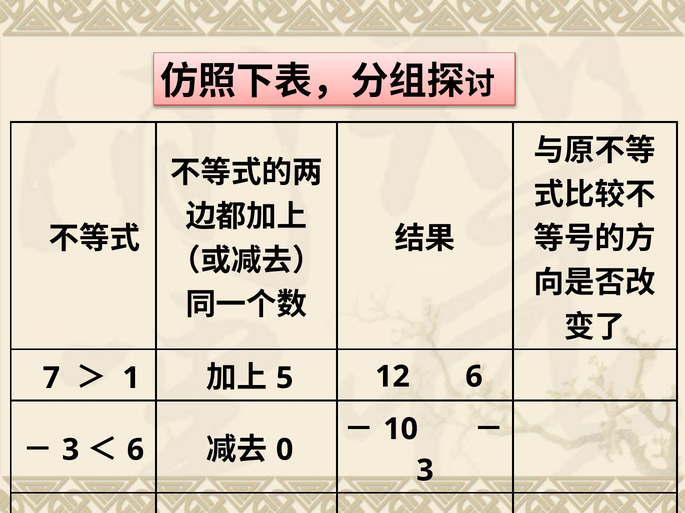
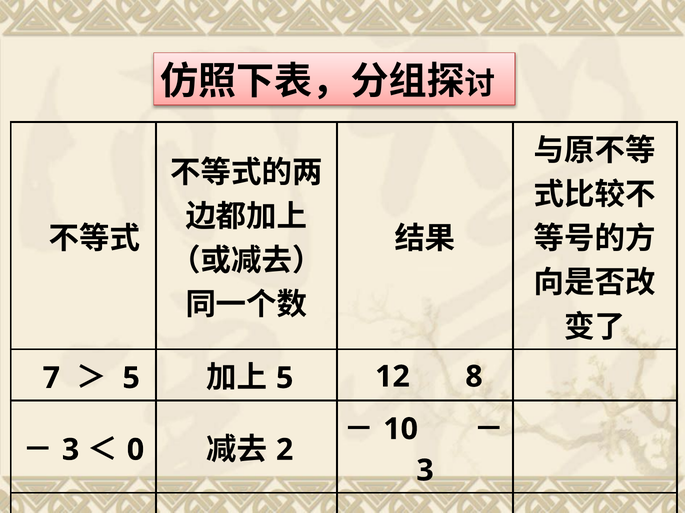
1 at (131, 379): 1 -> 5
12 6: 6 -> 8
6 at (135, 450): 6 -> 0
0: 0 -> 2
